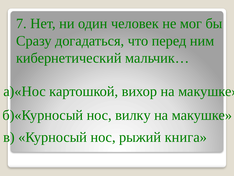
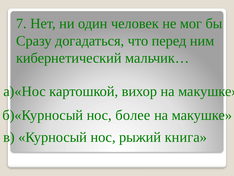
вилку: вилку -> более
